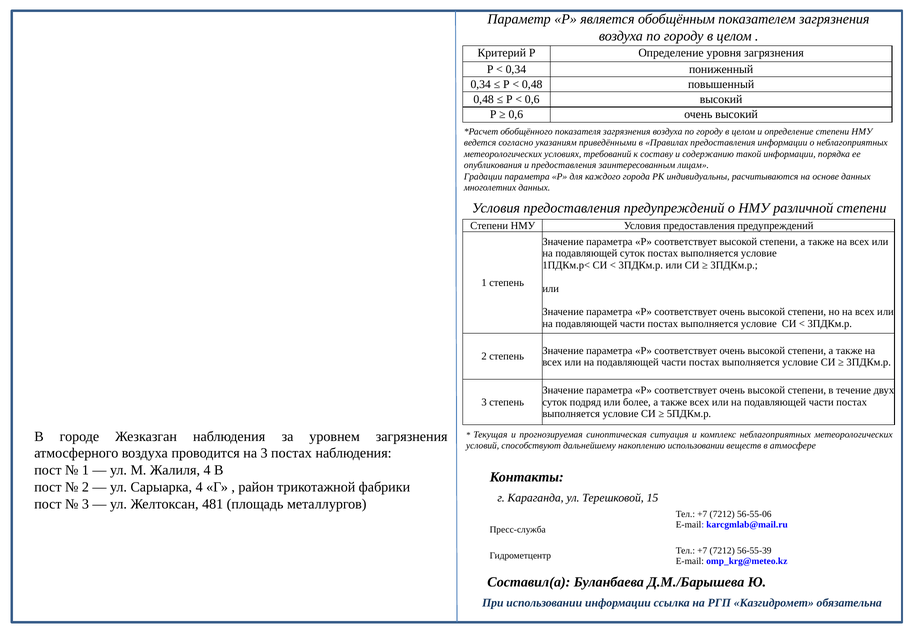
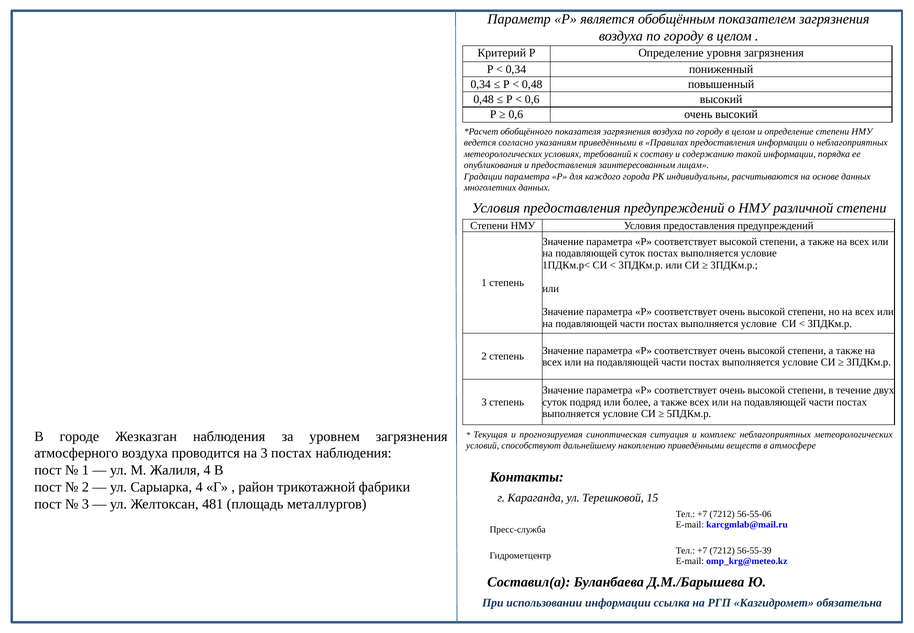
накоплению использовании: использовании -> приведёнными
